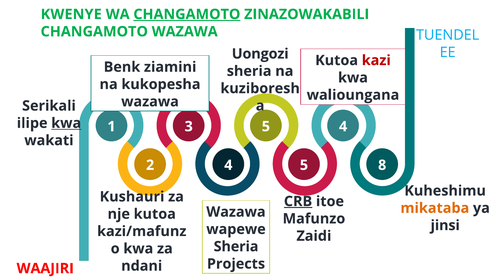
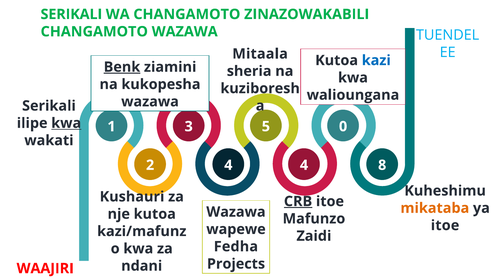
KWENYE at (71, 14): KWENYE -> SERIKALI
CHANGAMOTO at (187, 14) underline: present -> none
Uongozi: Uongozi -> Mitaala
kazi colour: red -> blue
Benk underline: none -> present
1 4: 4 -> 0
2 4 5: 5 -> 4
jinsi at (445, 225): jinsi -> itoe
Sheria at (236, 246): Sheria -> Fedha
